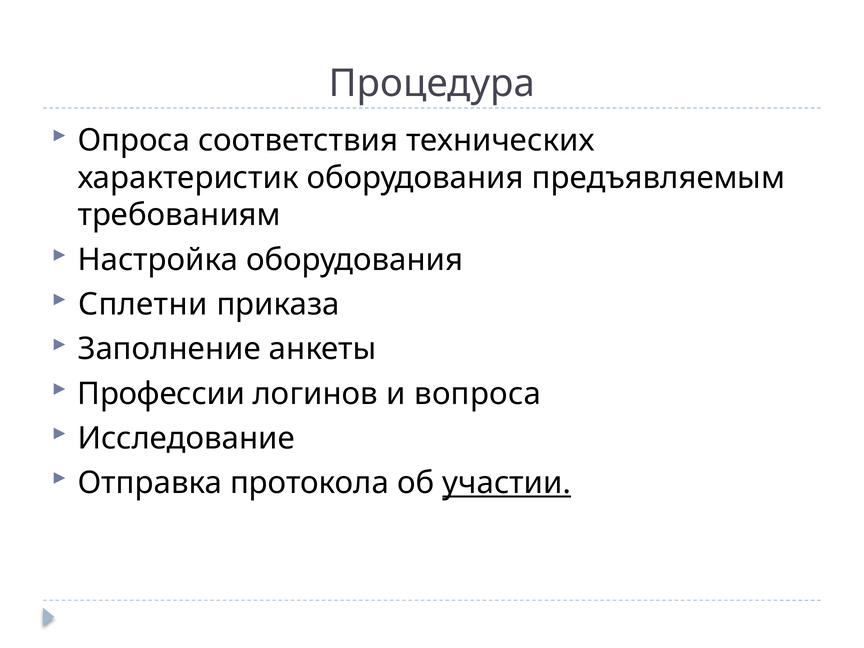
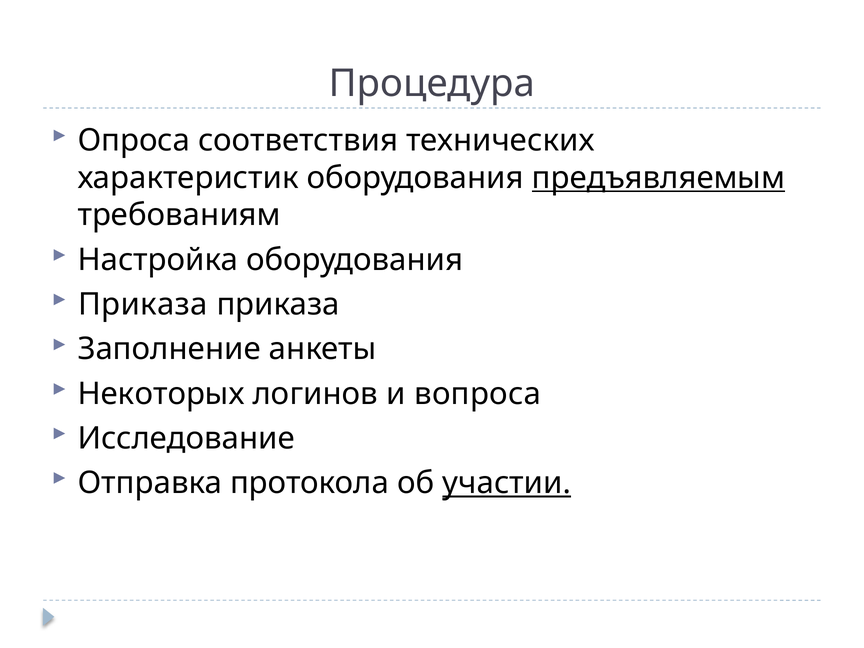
предъявляемым underline: none -> present
Сплетни at (143, 304): Сплетни -> Приказа
Профессии: Профессии -> Некоторых
